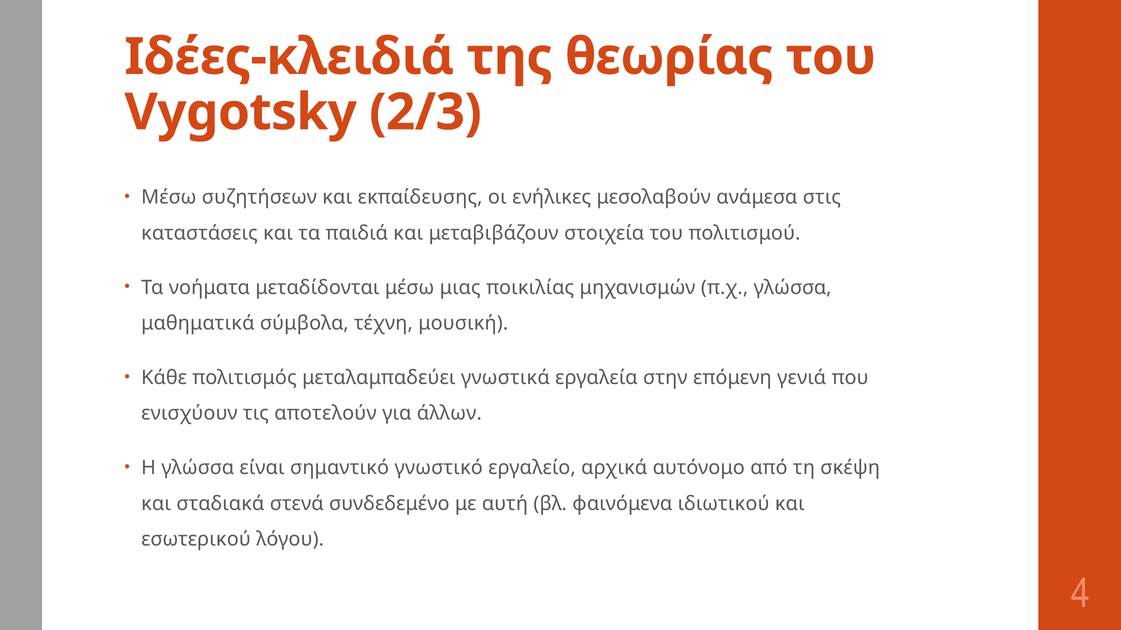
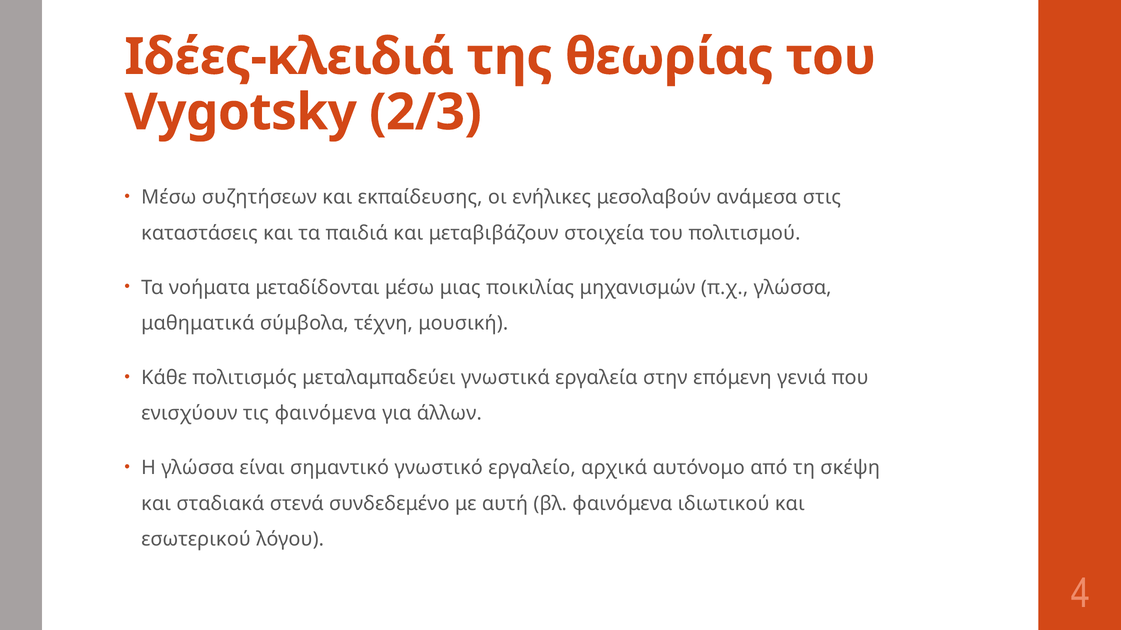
τις αποτελούν: αποτελούν -> φαινόμενα
